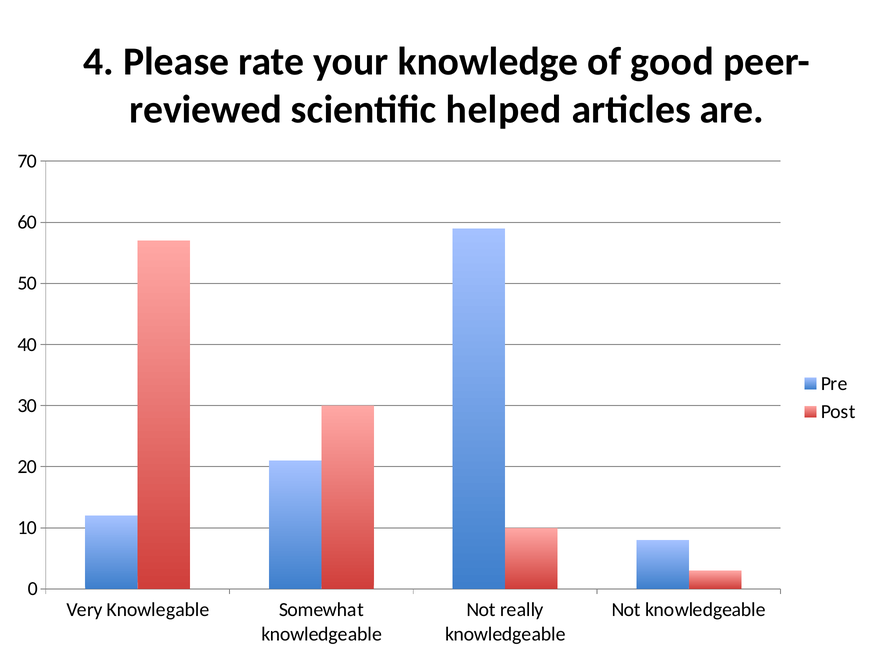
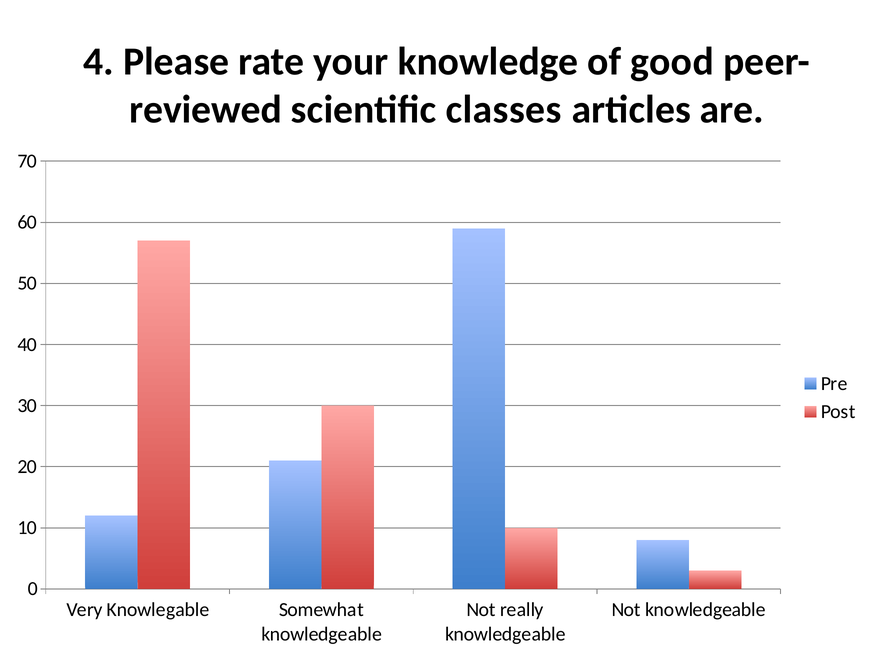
helped: helped -> classes
